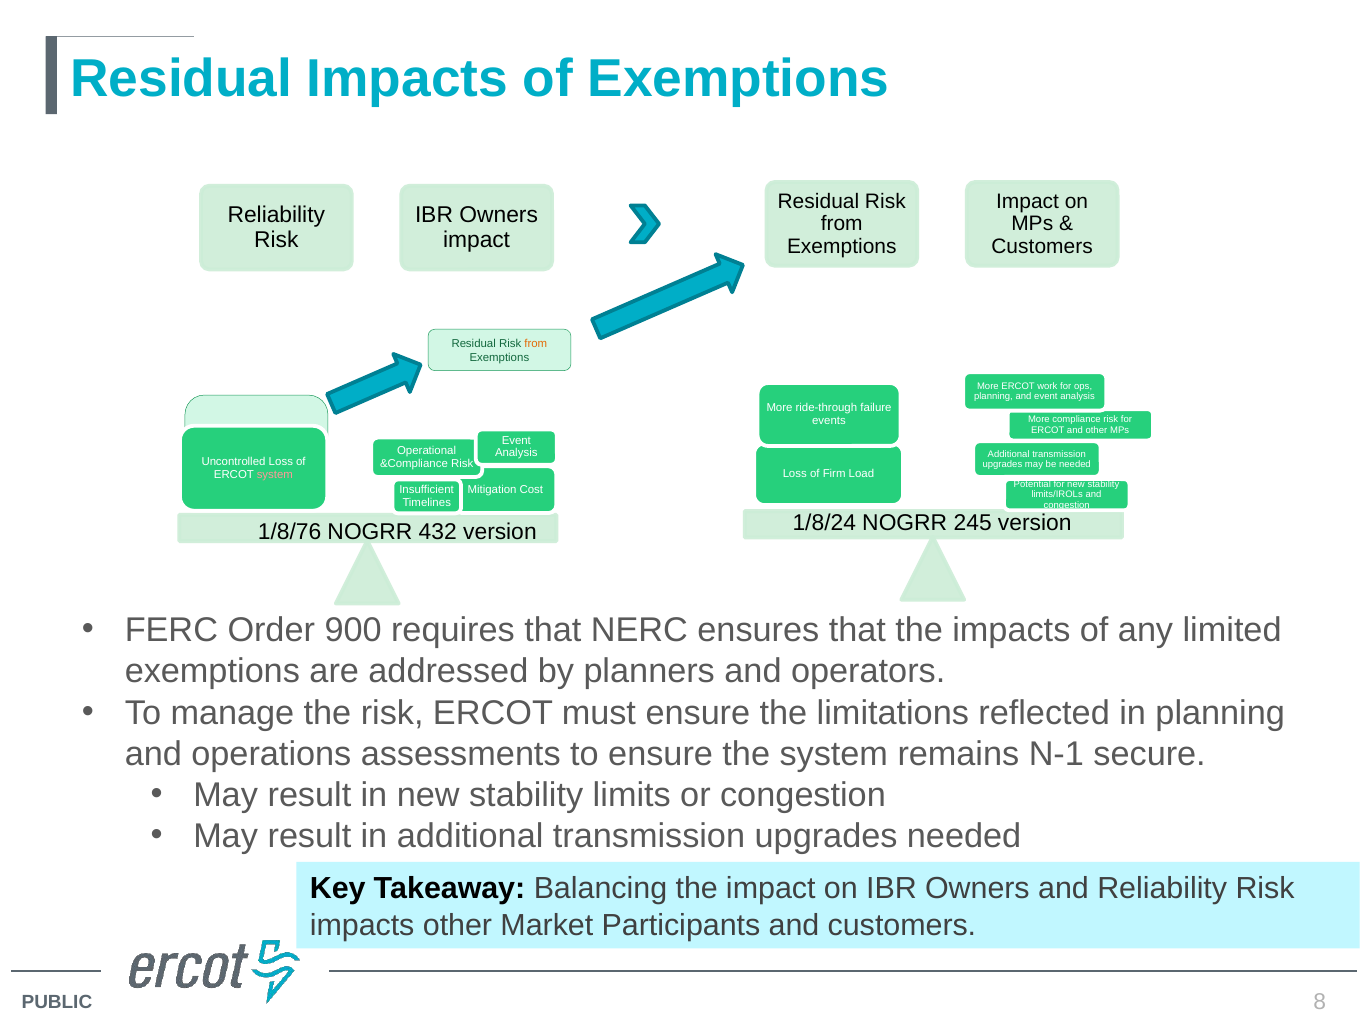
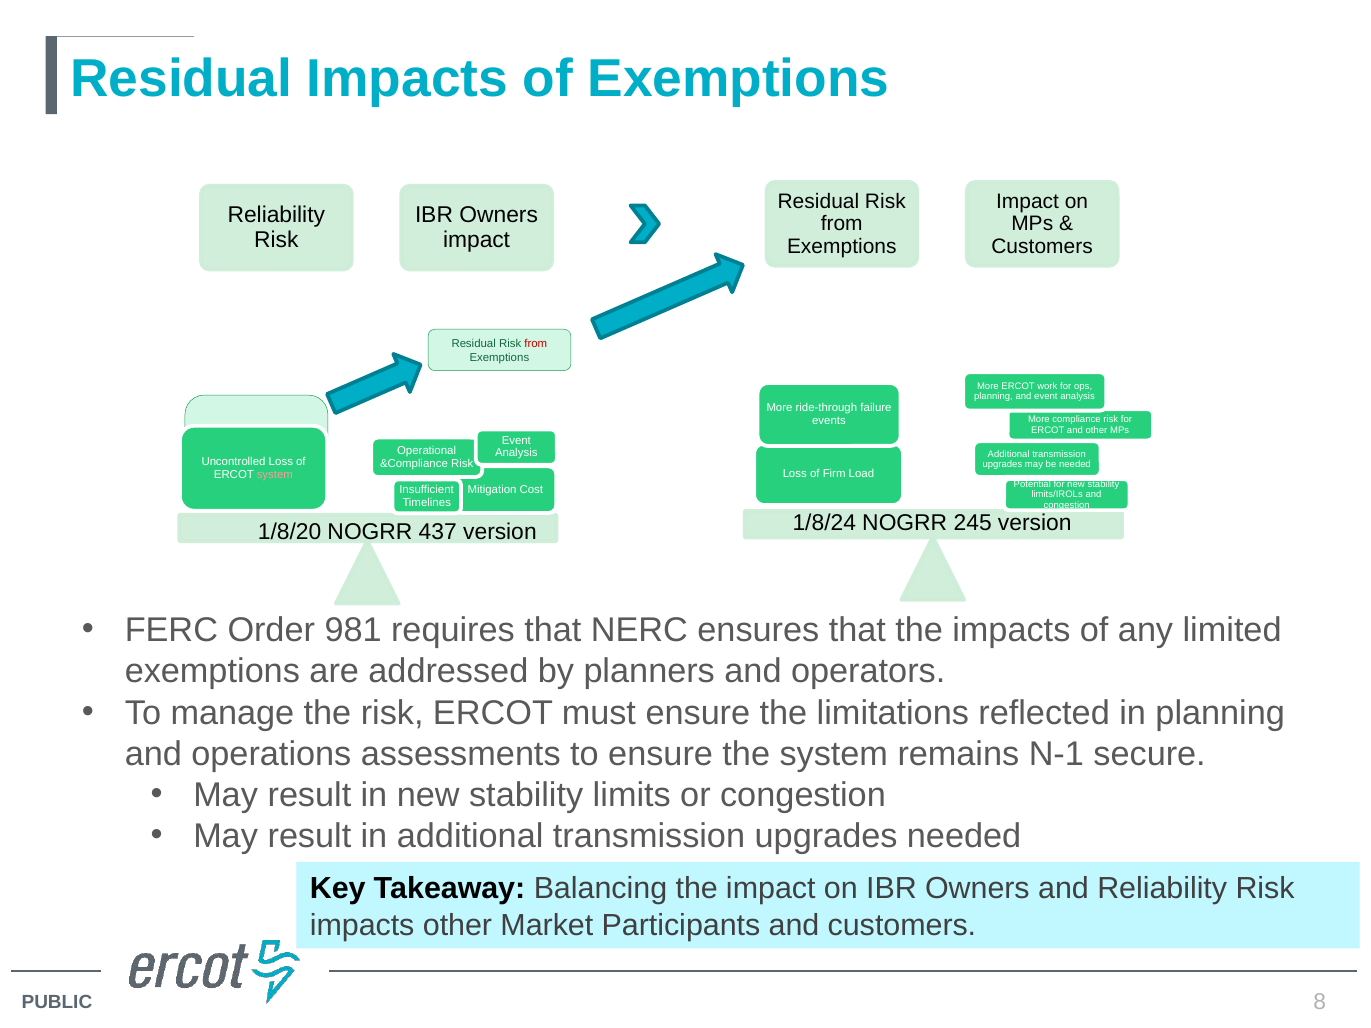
from at (536, 344) colour: orange -> red
1/8/76: 1/8/76 -> 1/8/20
432: 432 -> 437
900: 900 -> 981
